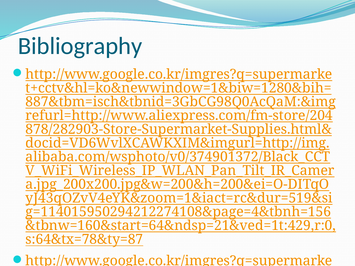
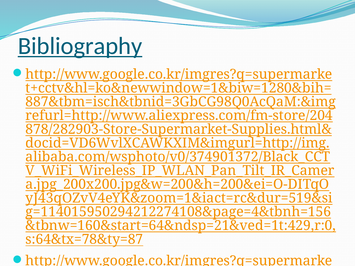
Bibliography underline: none -> present
